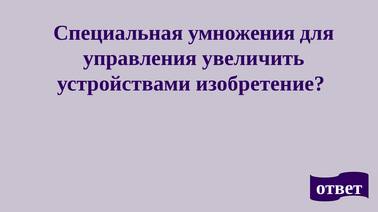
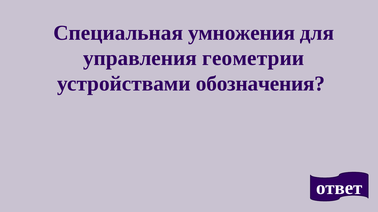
увеличить: увеличить -> геометрии
изобретение: изобретение -> обозначения
